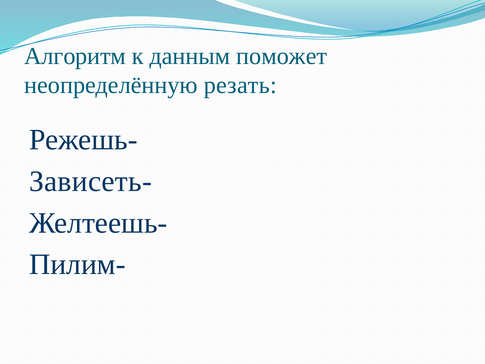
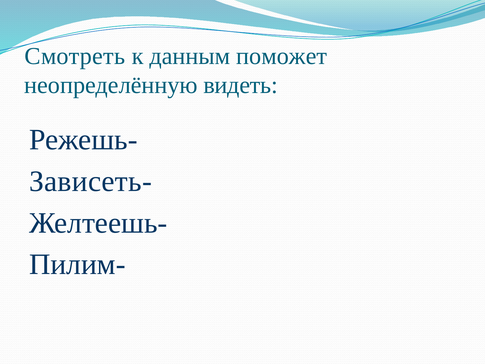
Алгоритм: Алгоритм -> Смотреть
резать: резать -> видеть
